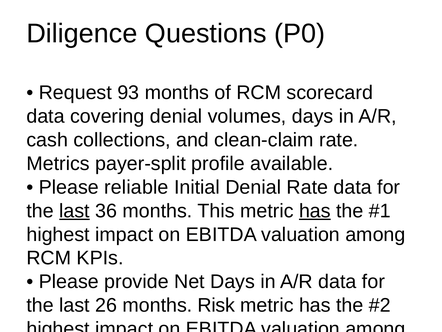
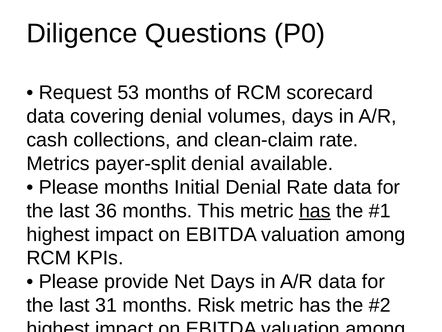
93: 93 -> 53
payer-split profile: profile -> denial
Please reliable: reliable -> months
last at (74, 211) underline: present -> none
26: 26 -> 31
